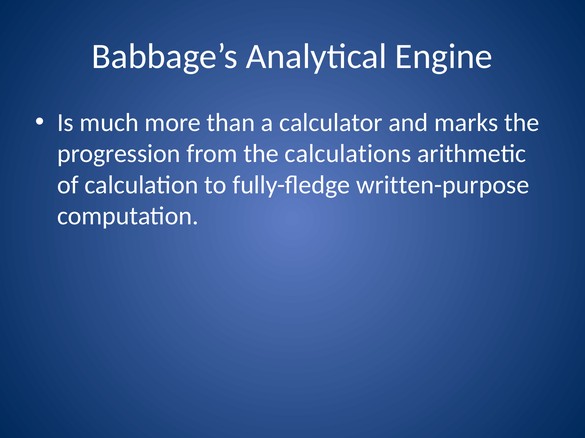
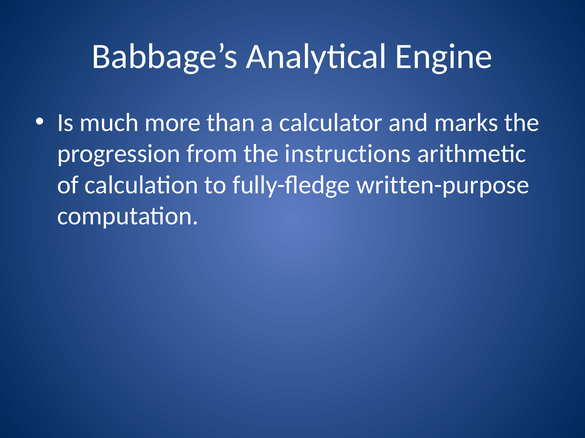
calculations: calculations -> instructions
